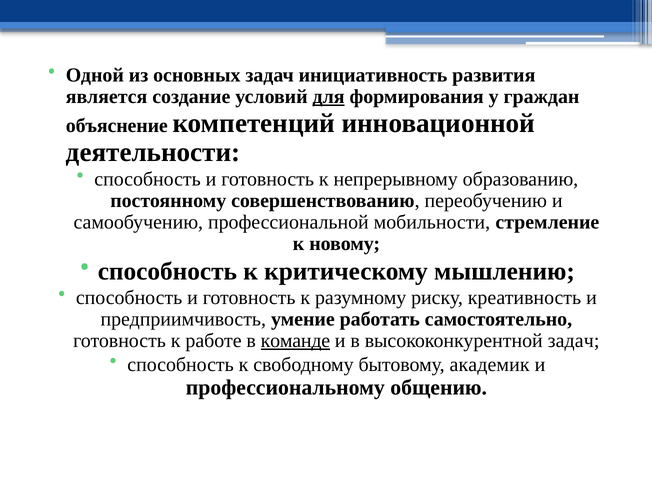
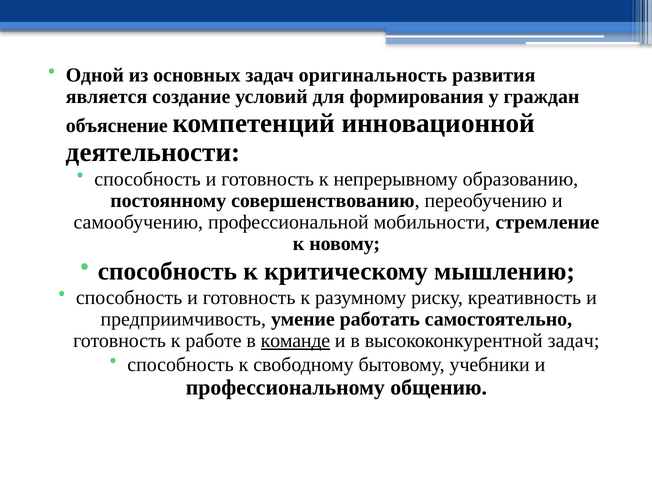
инициативность: инициативность -> оригинальность
для underline: present -> none
академик: академик -> учебники
